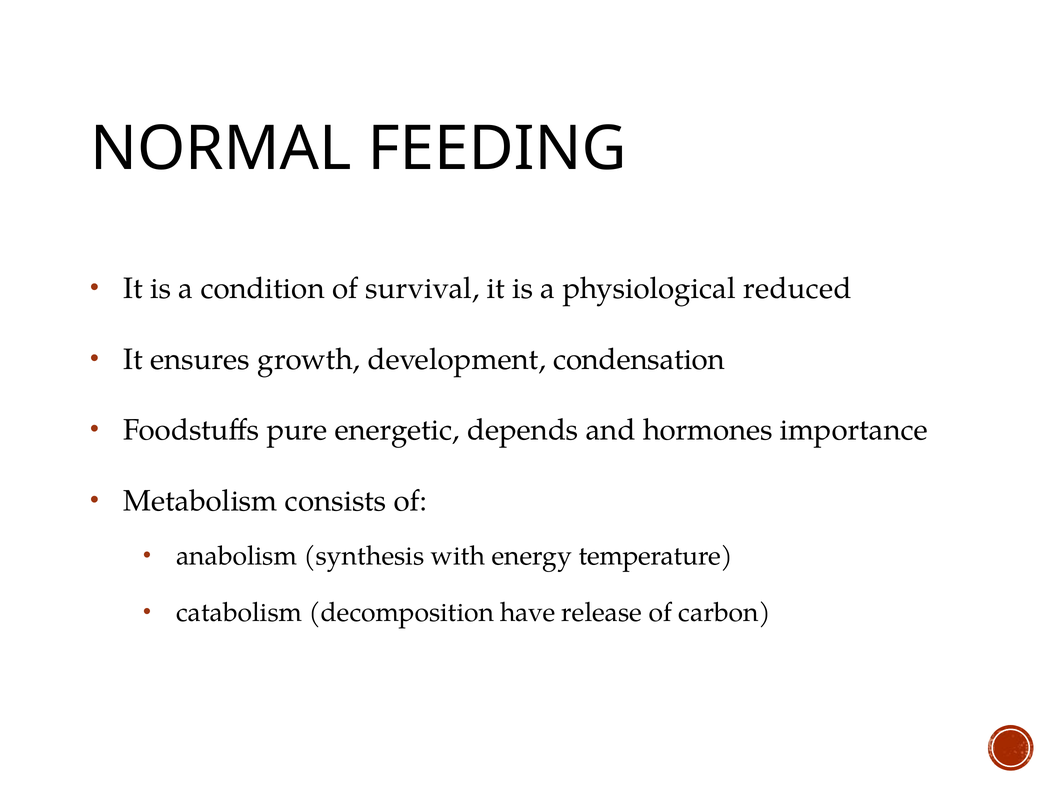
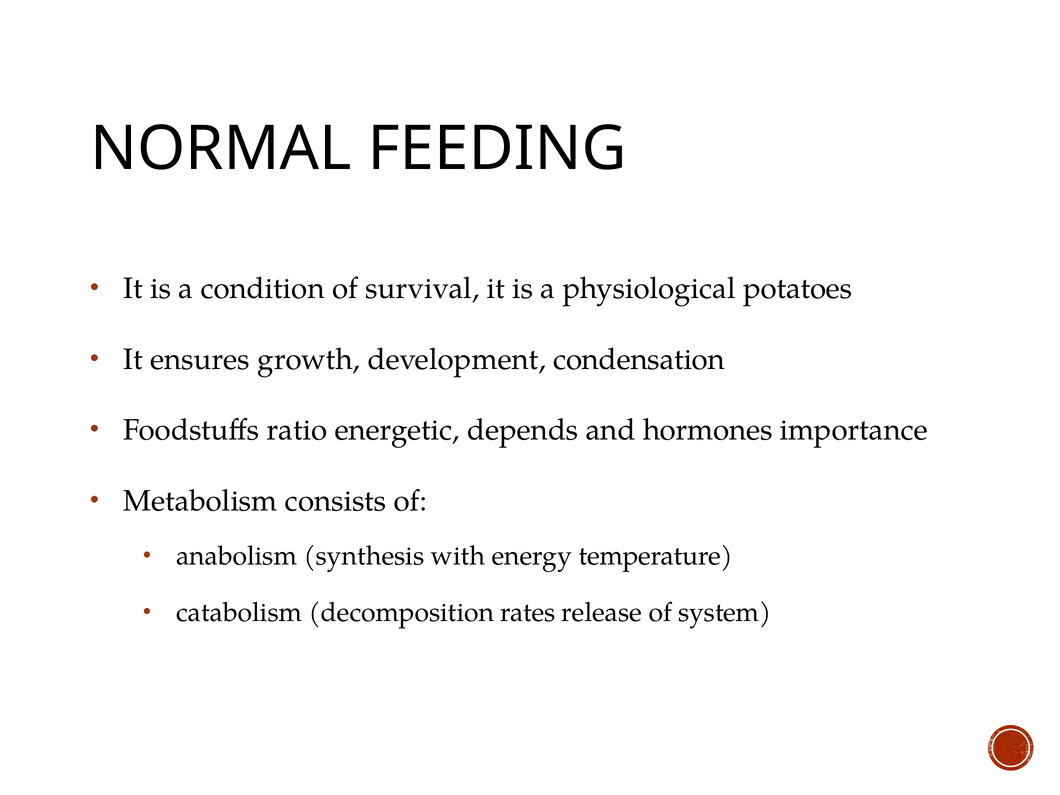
reduced: reduced -> potatoes
pure: pure -> ratio
have: have -> rates
carbon: carbon -> system
